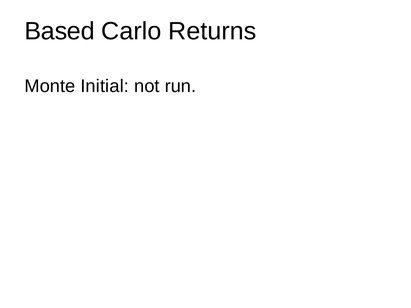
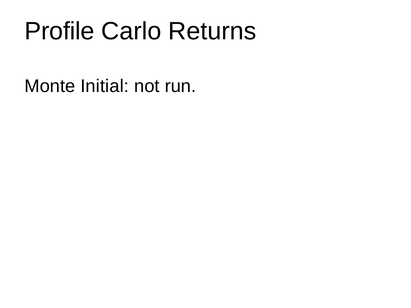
Based: Based -> Profile
